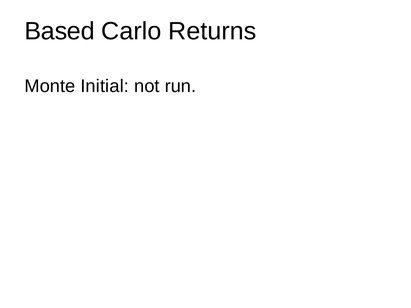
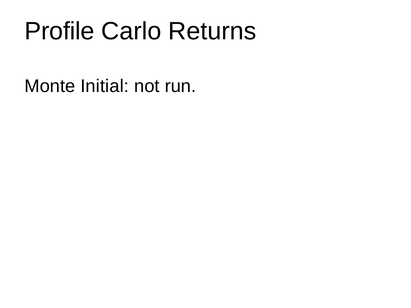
Based: Based -> Profile
